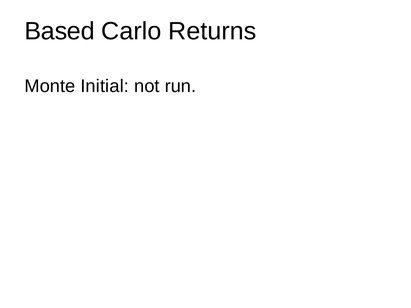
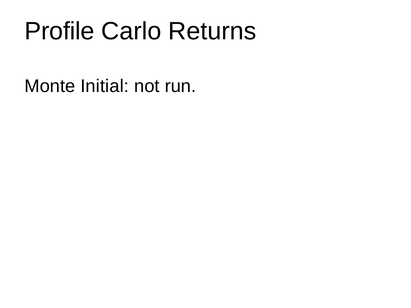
Based: Based -> Profile
